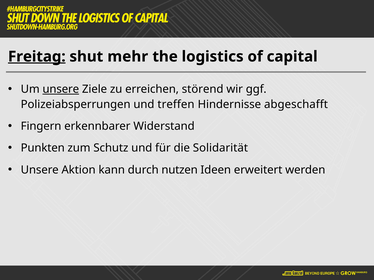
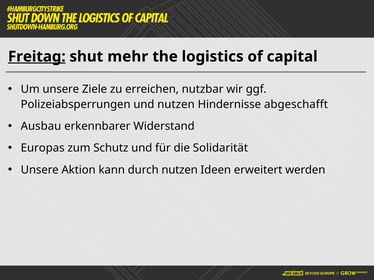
unsere at (61, 89) underline: present -> none
störend: störend -> nutzbar
und treffen: treffen -> nutzen
Fingern: Fingern -> Ausbau
Punkten: Punkten -> Europas
